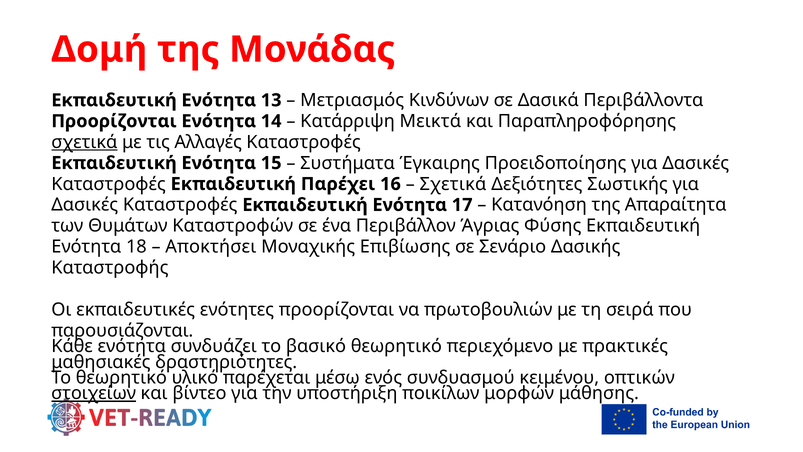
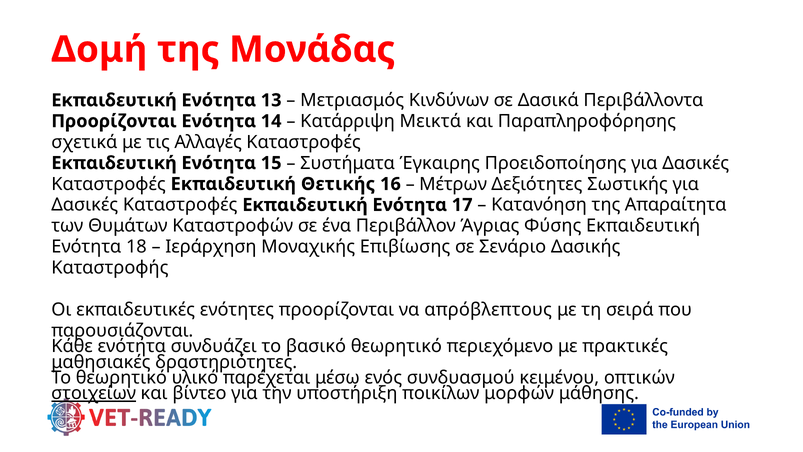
σχετικά at (84, 142) underline: present -> none
Παρέχει: Παρέχει -> Θετικής
Σχετικά at (453, 184): Σχετικά -> Μέτρων
Αποκτήσει: Αποκτήσει -> Ιεράρχηση
πρωτοβουλιών: πρωτοβουλιών -> απρόβλεπτους
